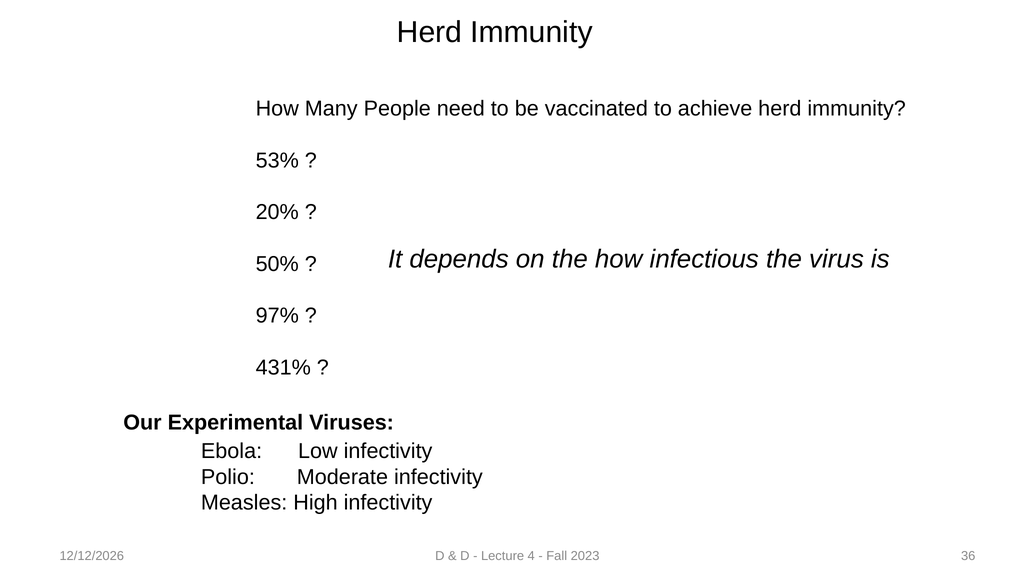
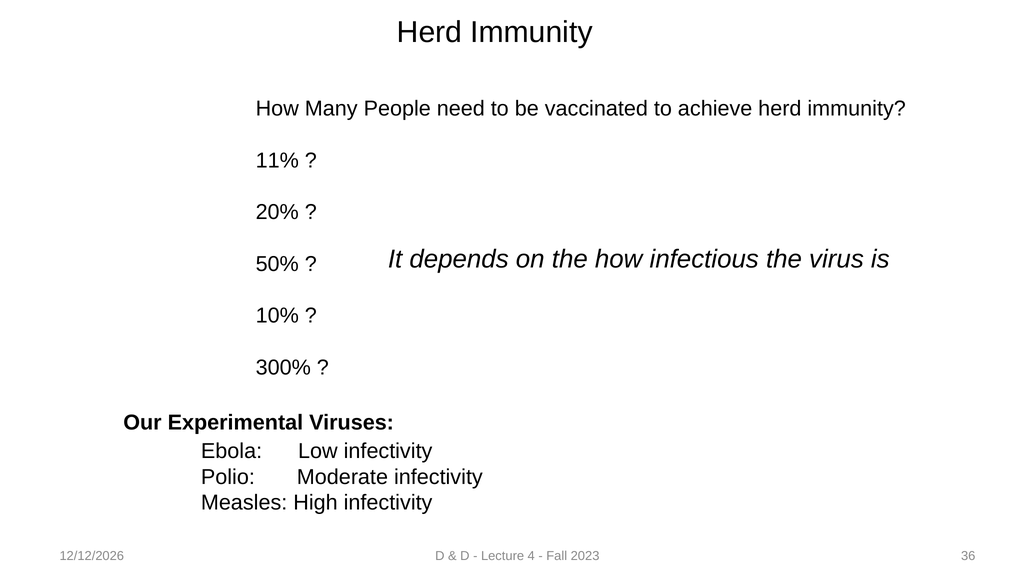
53%: 53% -> 11%
97%: 97% -> 10%
431%: 431% -> 300%
